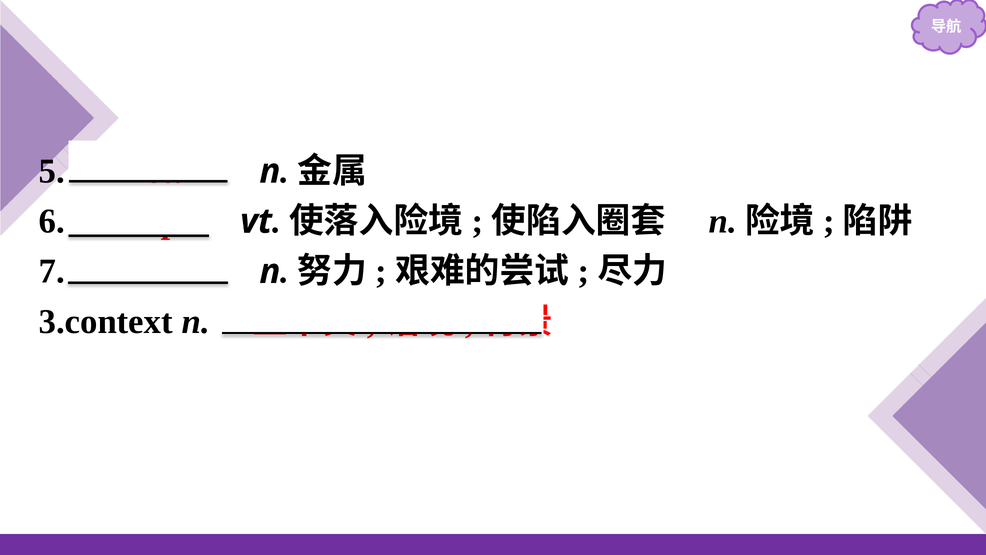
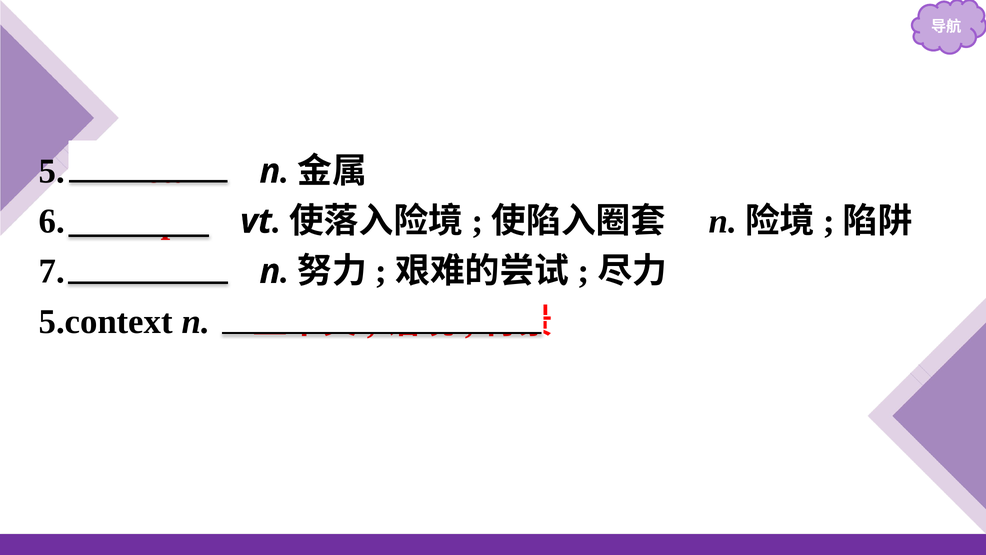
3.context: 3.context -> 5.context
